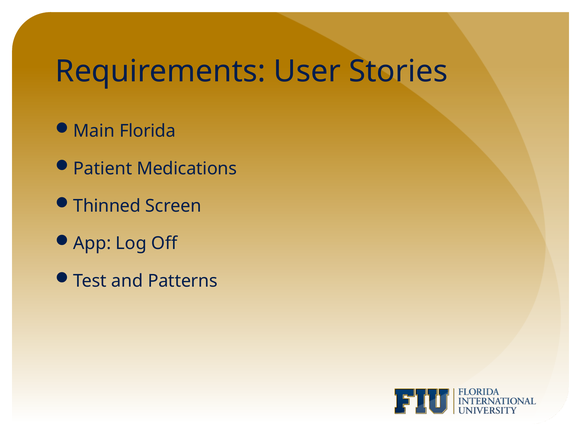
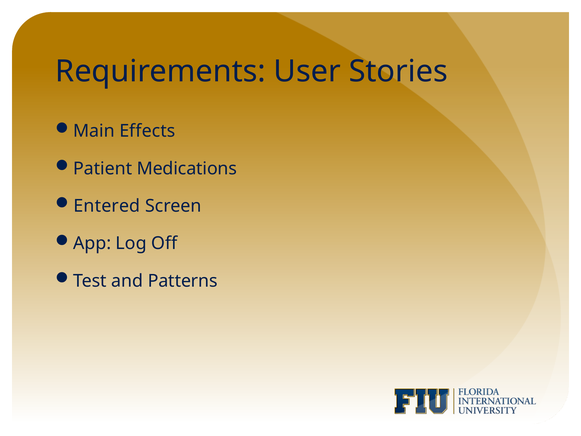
Florida: Florida -> Effects
Thinned: Thinned -> Entered
